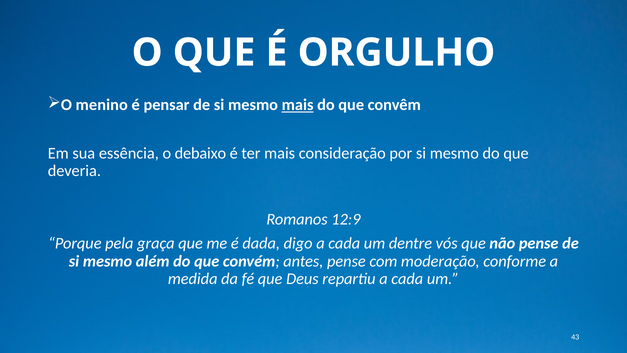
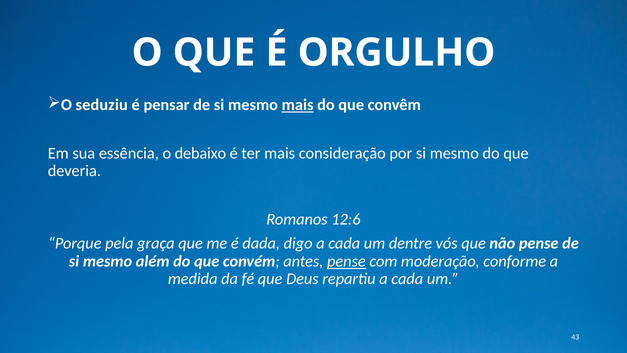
menino: menino -> seduziu
12:9: 12:9 -> 12:6
pense at (346, 261) underline: none -> present
